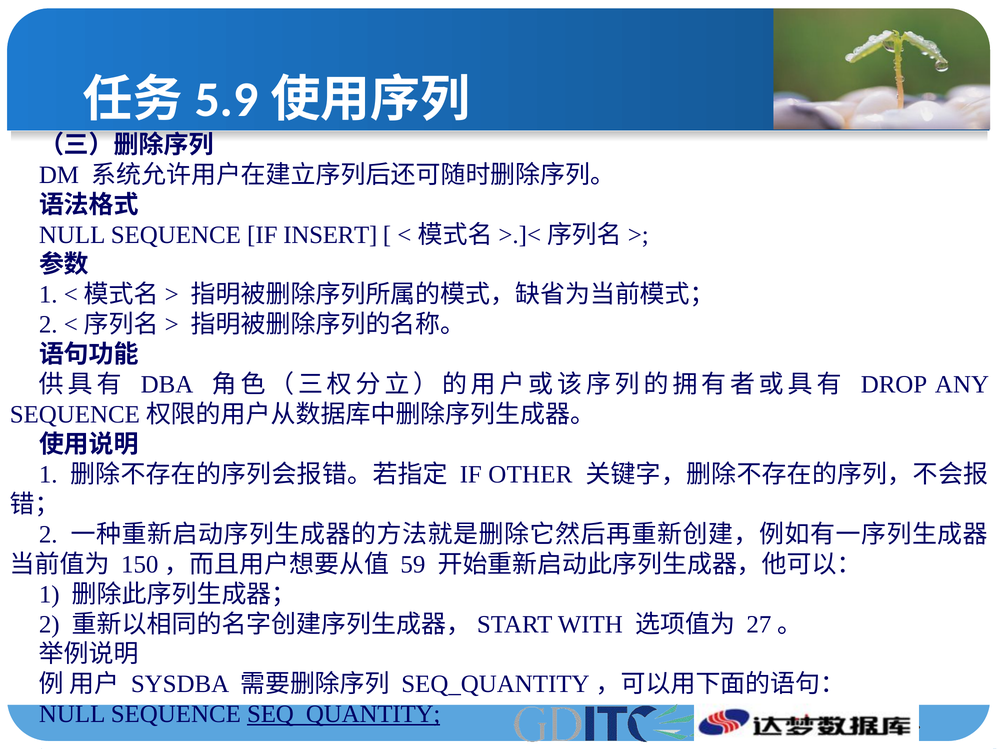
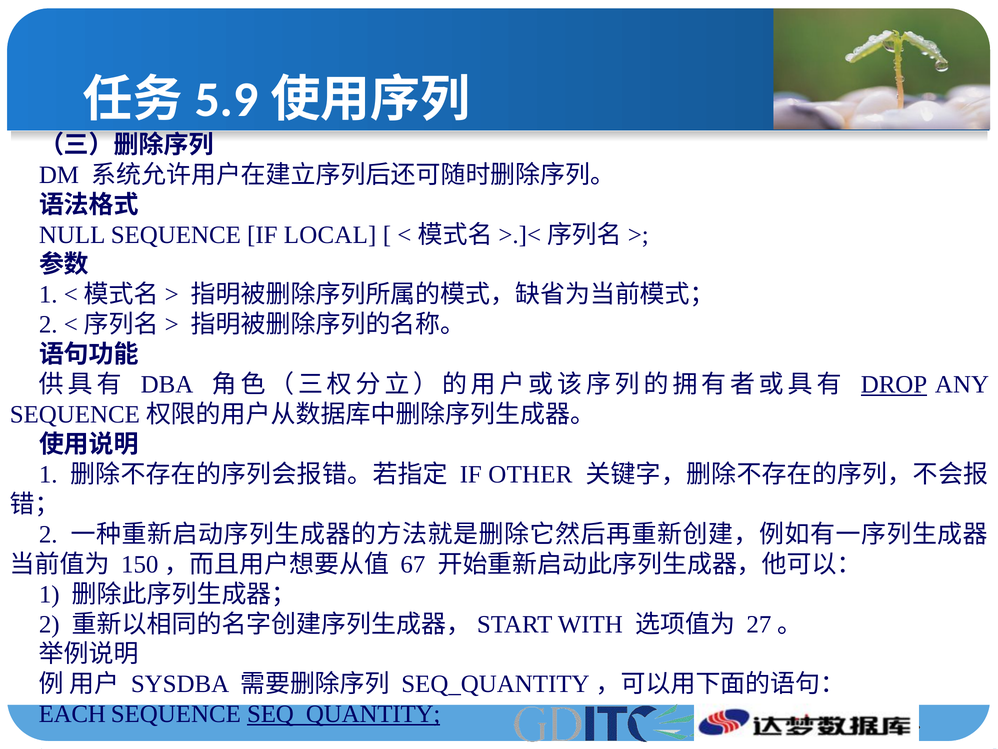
INSERT: INSERT -> LOCAL
DROP underline: none -> present
59: 59 -> 67
NULL at (72, 714): NULL -> EACH
